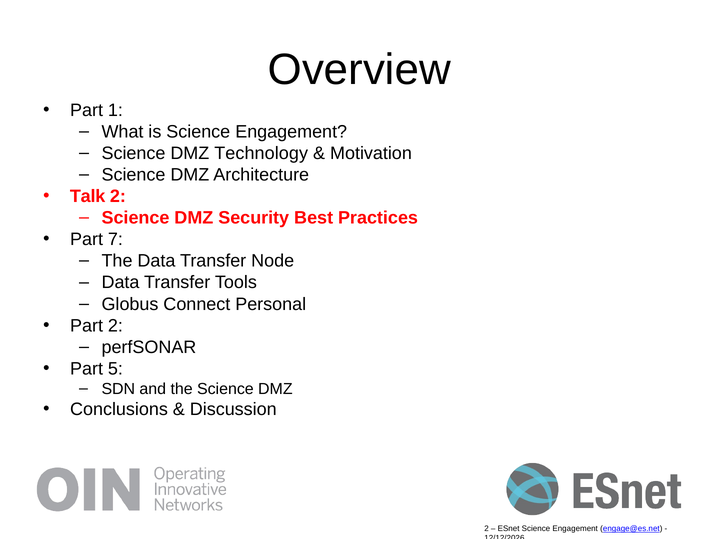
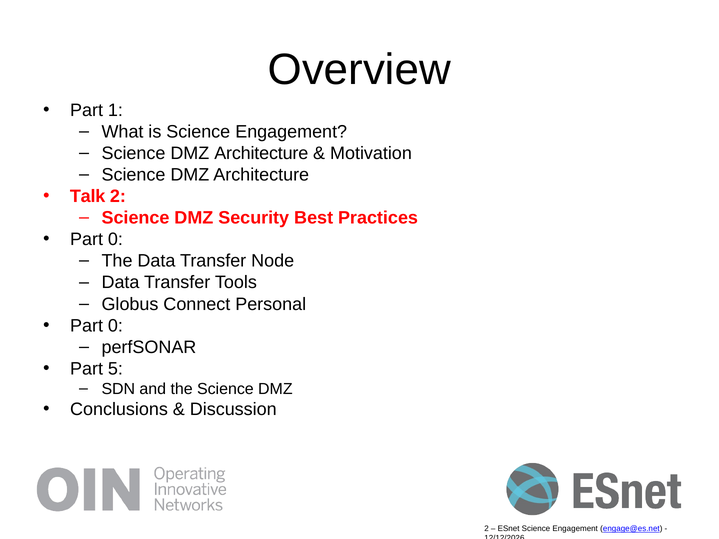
Technology at (261, 153): Technology -> Architecture
7 at (115, 240): 7 -> 0
2 at (115, 326): 2 -> 0
